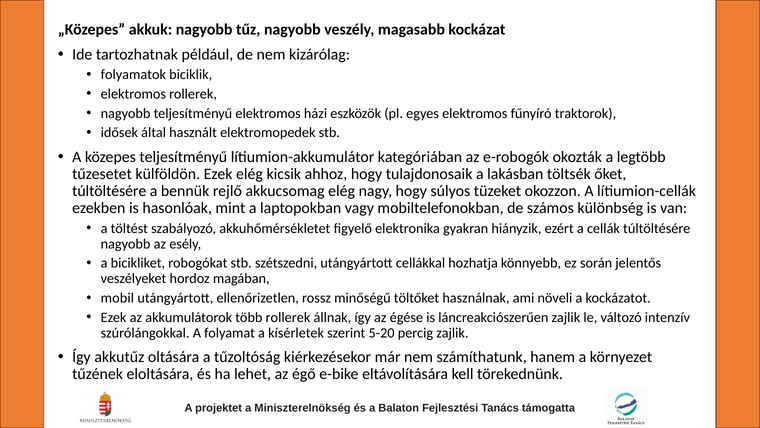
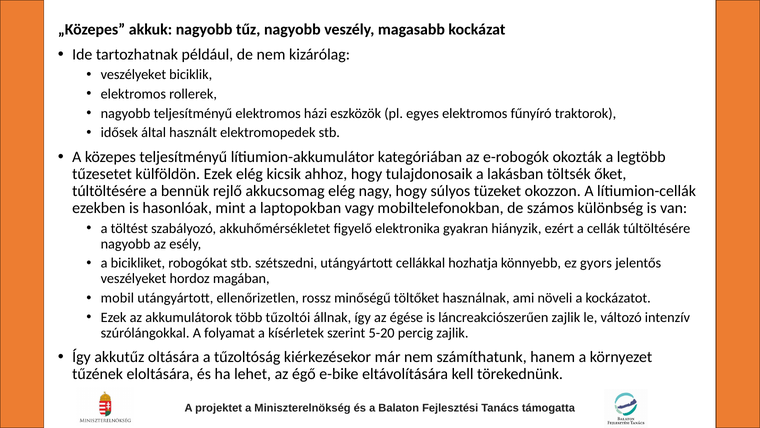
folyamatok at (133, 74): folyamatok -> veszélyeket
során: során -> gyors
több rollerek: rollerek -> tűzoltói
